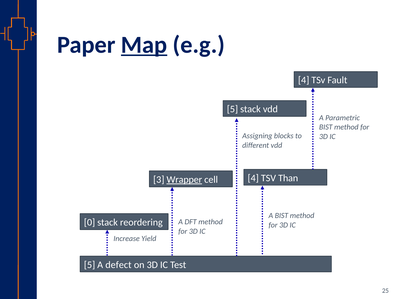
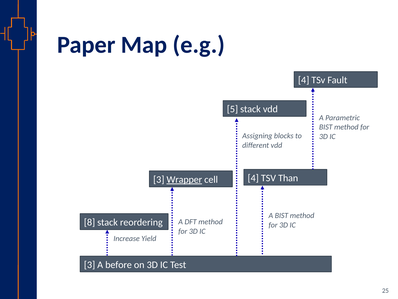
Map underline: present -> none
0: 0 -> 8
5 at (90, 264): 5 -> 3
defect: defect -> before
